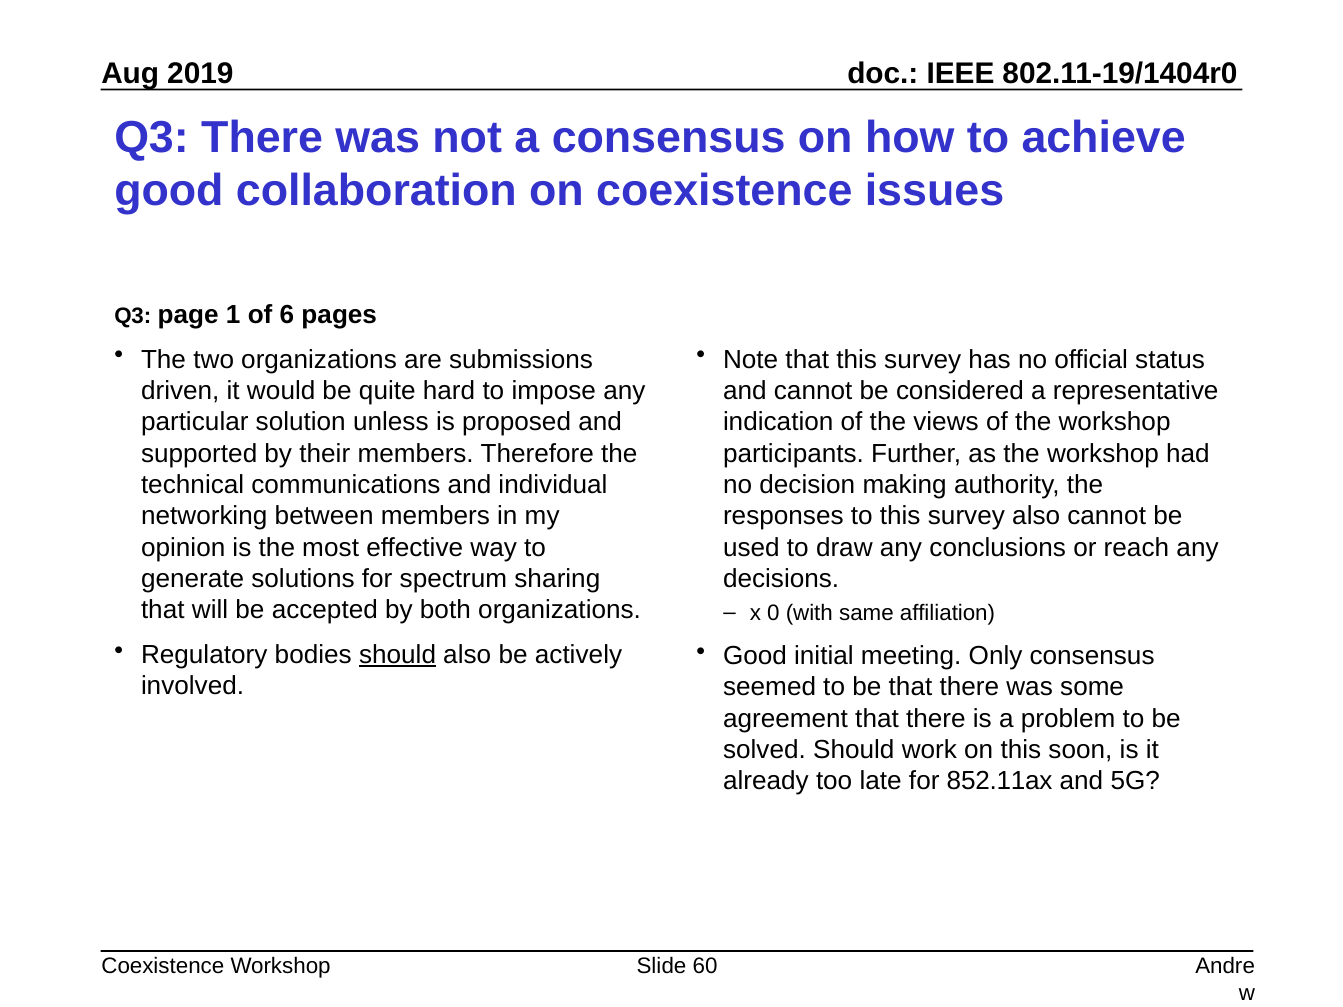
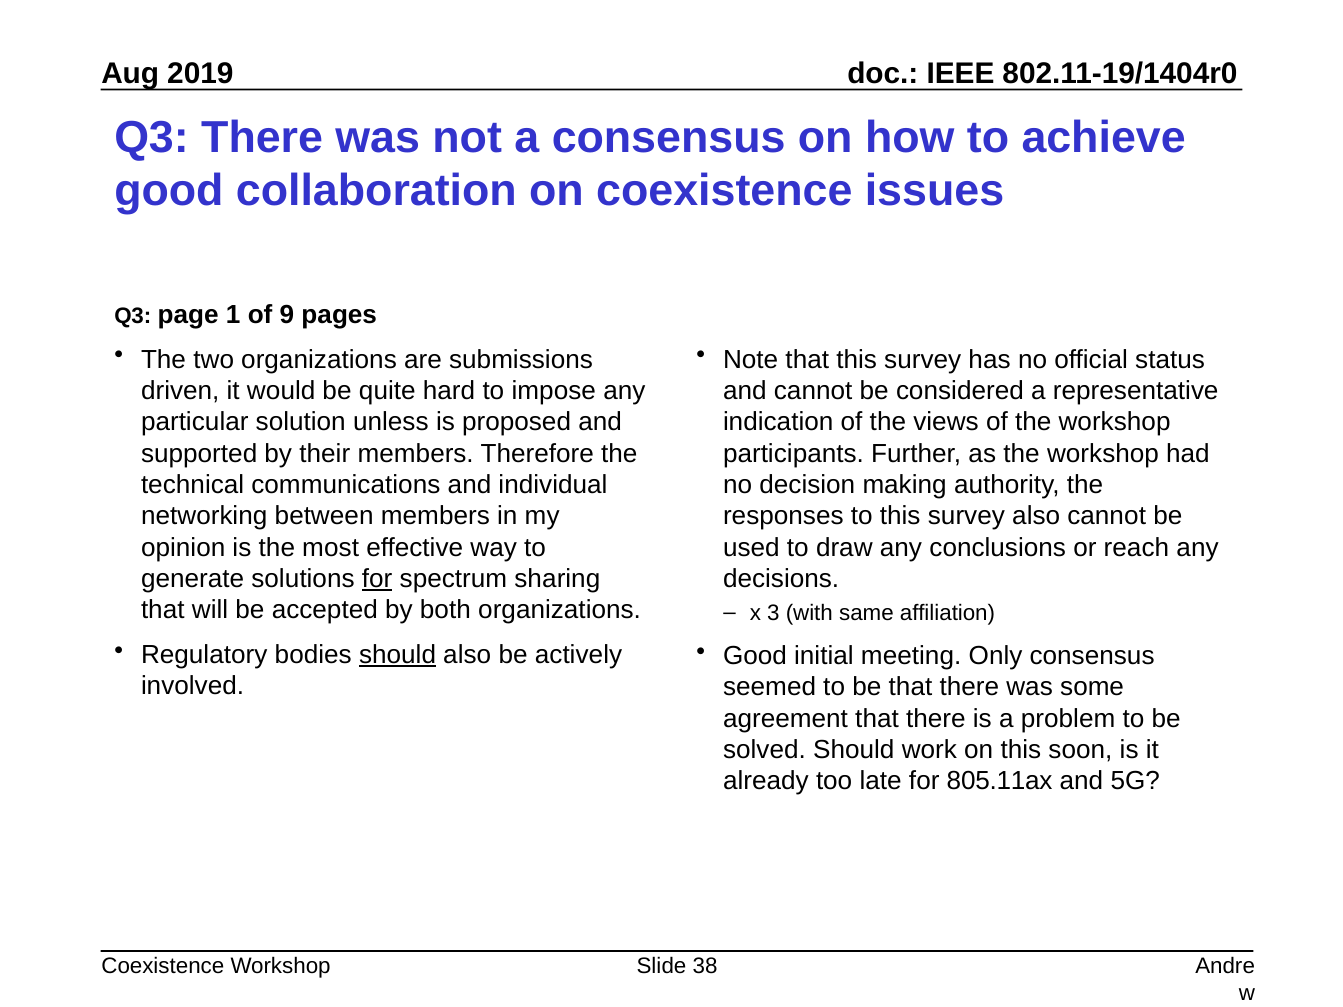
6: 6 -> 9
for at (377, 579) underline: none -> present
0: 0 -> 3
852.11ax: 852.11ax -> 805.11ax
60: 60 -> 38
